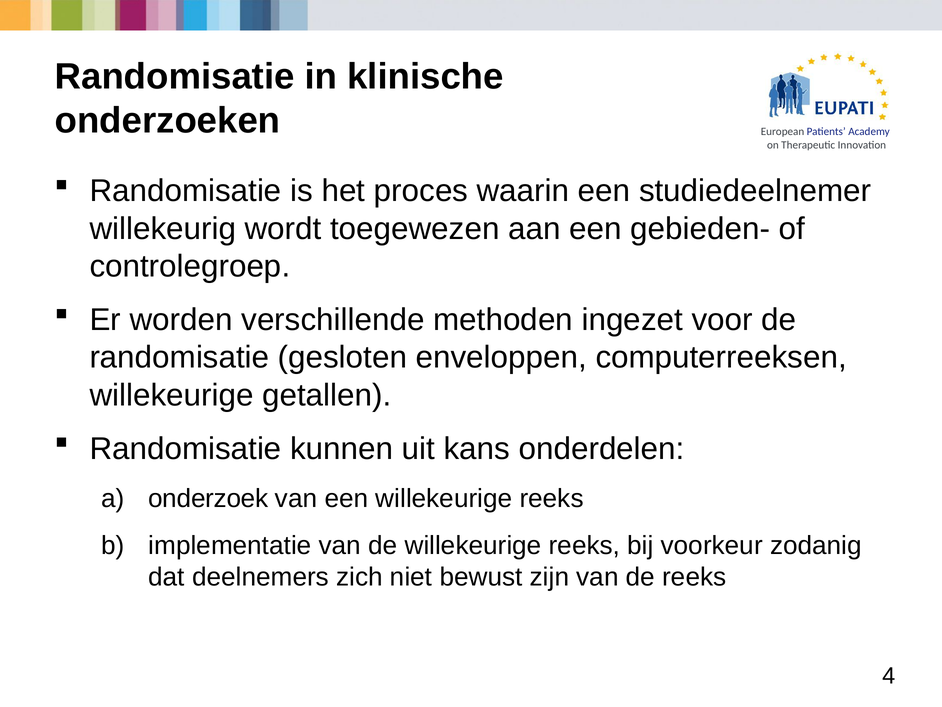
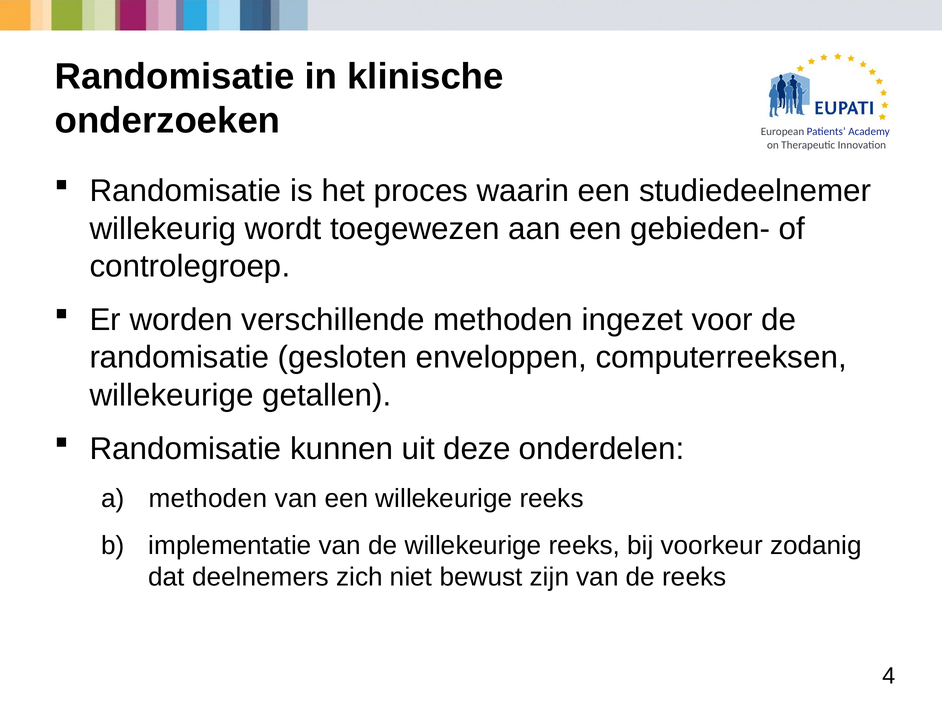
kans: kans -> deze
onderzoek at (208, 498): onderzoek -> methoden
